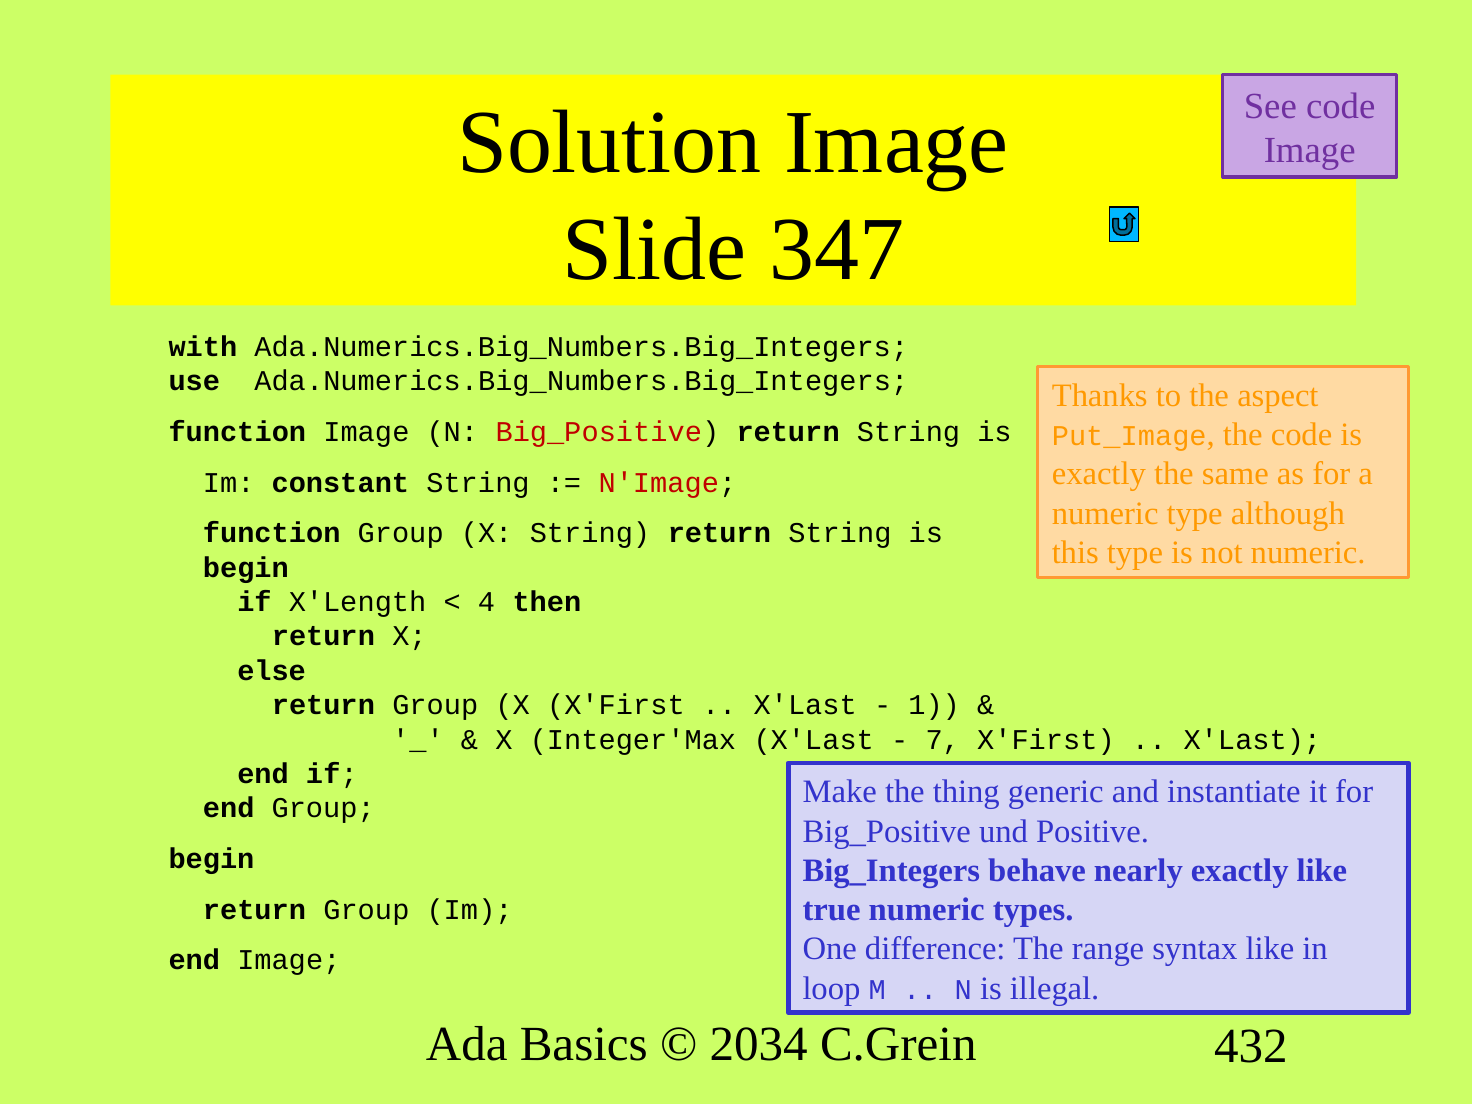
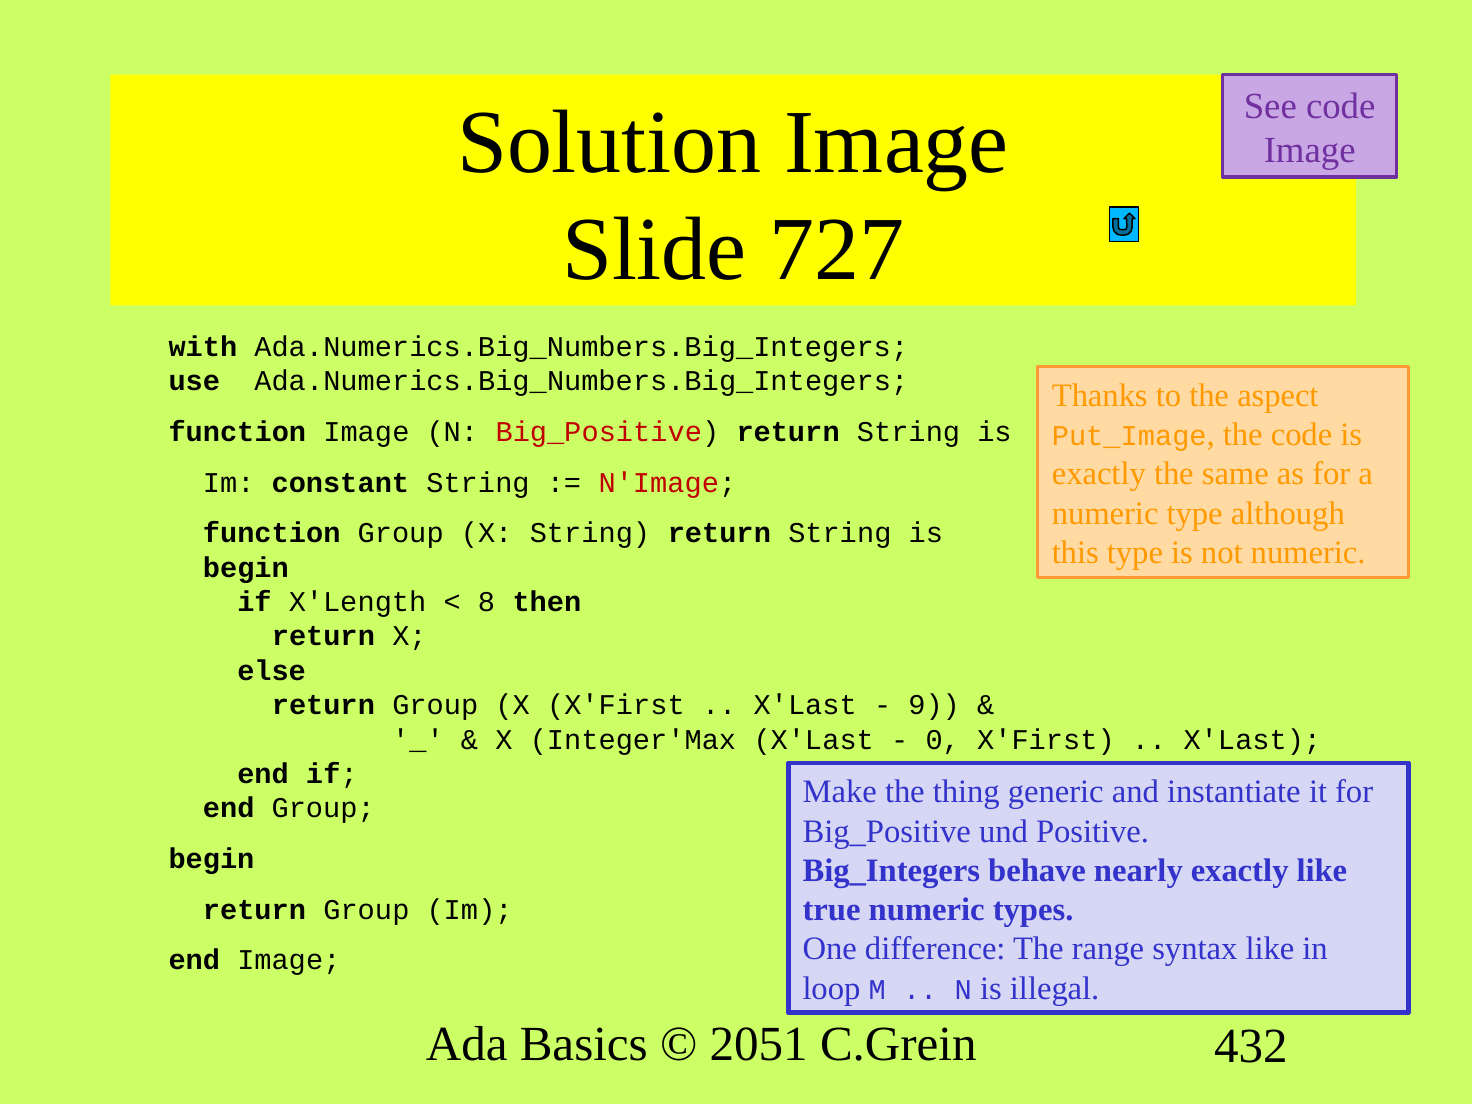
347: 347 -> 727
4: 4 -> 8
1: 1 -> 9
7: 7 -> 0
2034: 2034 -> 2051
